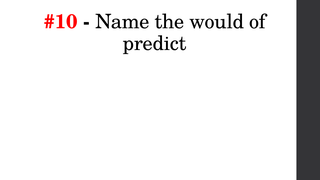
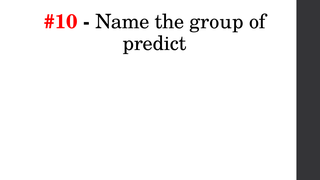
would: would -> group
